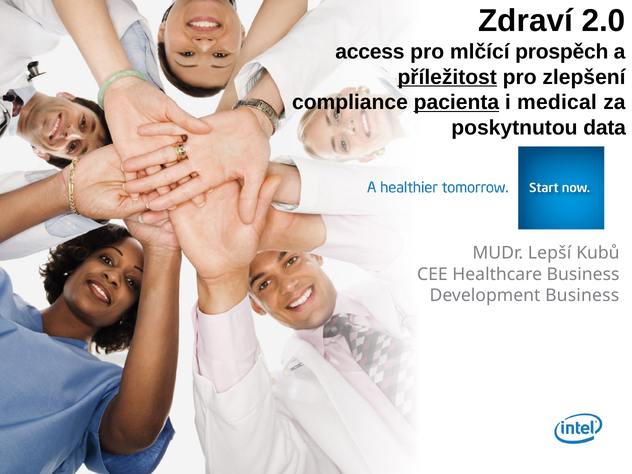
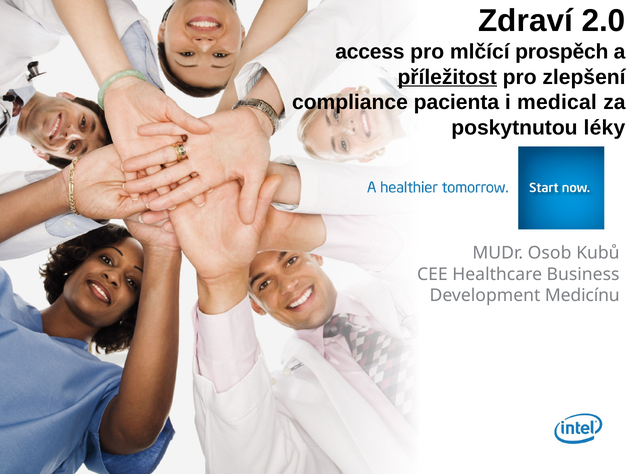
pacienta underline: present -> none
data: data -> léky
Lepší: Lepší -> Osob
Development Business: Business -> Medicínu
